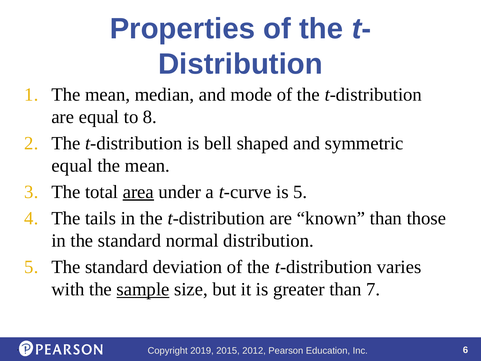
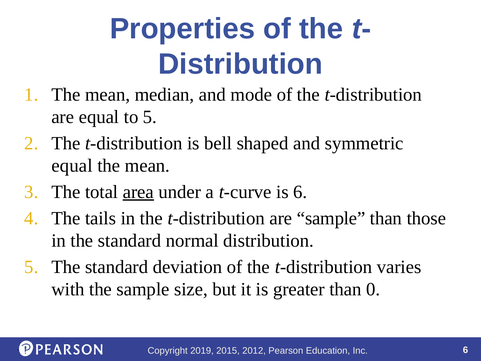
to 8: 8 -> 5
is 5: 5 -> 6
are known: known -> sample
sample at (143, 289) underline: present -> none
7: 7 -> 0
